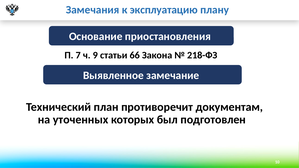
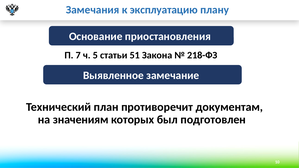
9: 9 -> 5
66: 66 -> 51
уточенных: уточенных -> значениям
